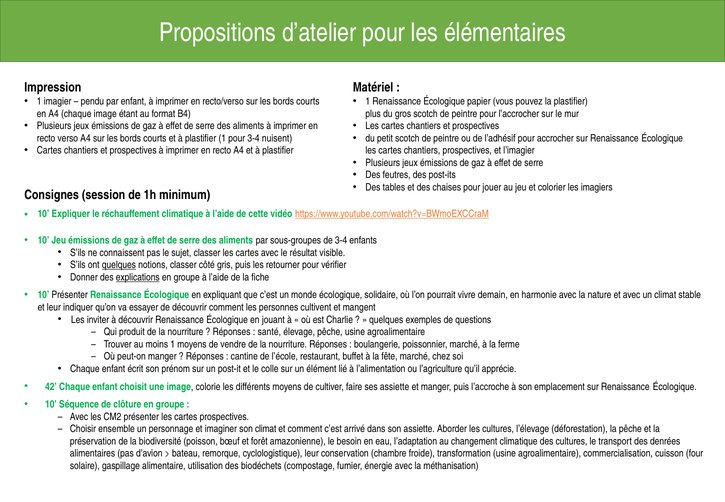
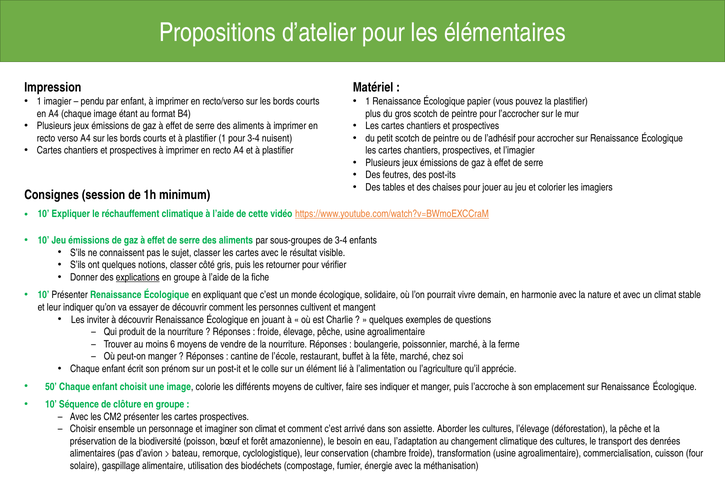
quelques at (119, 265) underline: present -> none
santé at (269, 332): santé -> froide
moins 1: 1 -> 6
42: 42 -> 50
ses assiette: assiette -> indiquer
